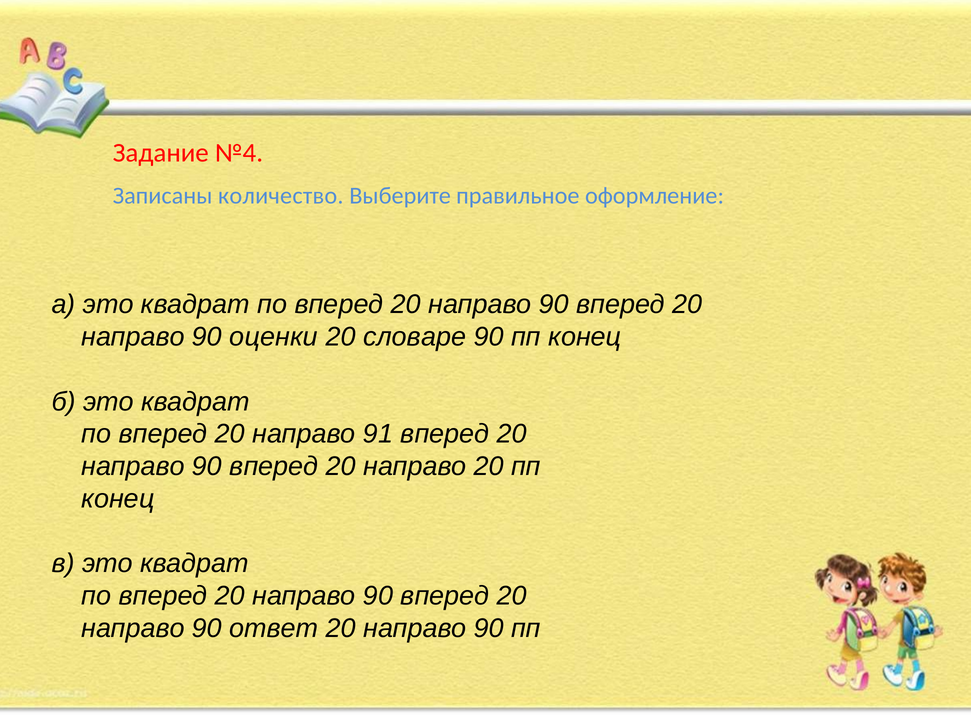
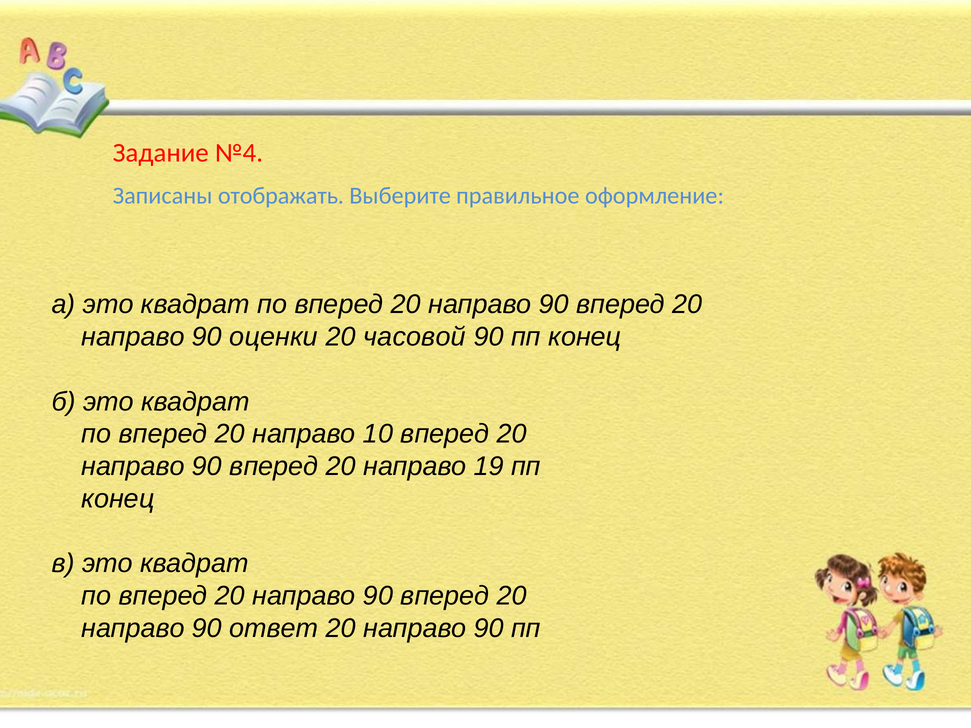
количество: количество -> отображать
словаре: словаре -> часовой
91: 91 -> 10
направо 20: 20 -> 19
